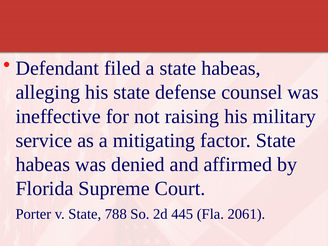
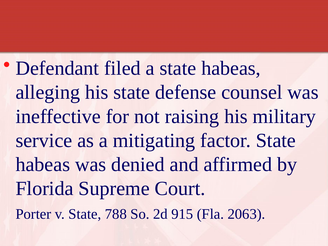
445: 445 -> 915
2061: 2061 -> 2063
